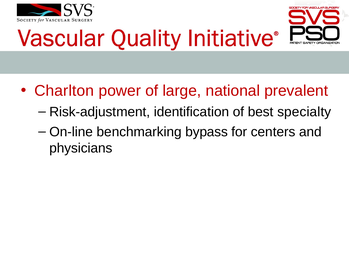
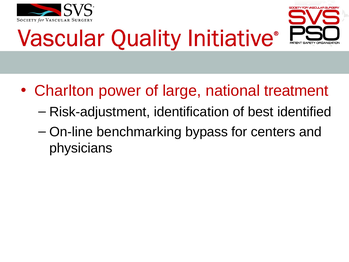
prevalent: prevalent -> treatment
specialty: specialty -> identified
